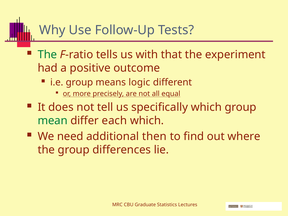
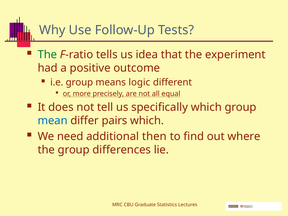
with: with -> idea
mean colour: green -> blue
each: each -> pairs
